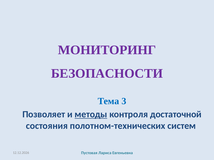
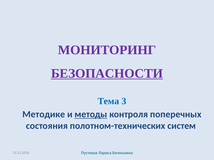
БЕЗОПАСНОСТИ underline: none -> present
Позволяет: Позволяет -> Методике
достаточной: достаточной -> поперечных
